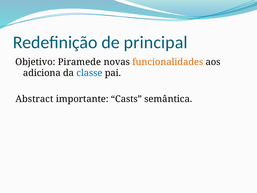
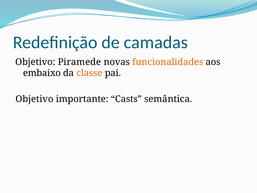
principal: principal -> camadas
adiciona: adiciona -> embaixo
classe colour: blue -> orange
Abstract at (34, 99): Abstract -> Objetivo
